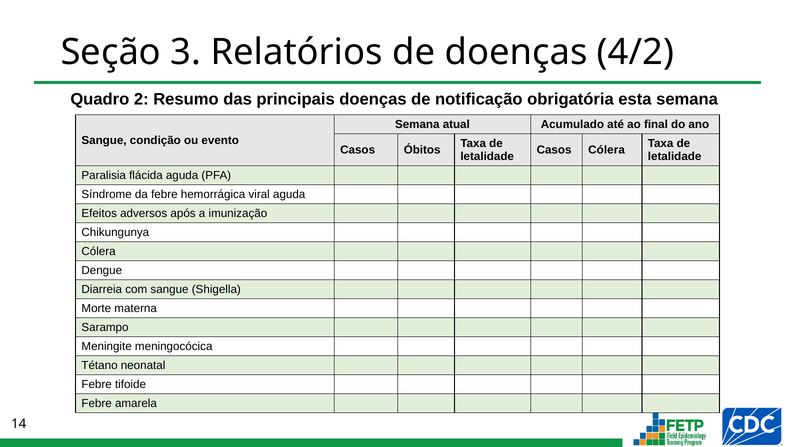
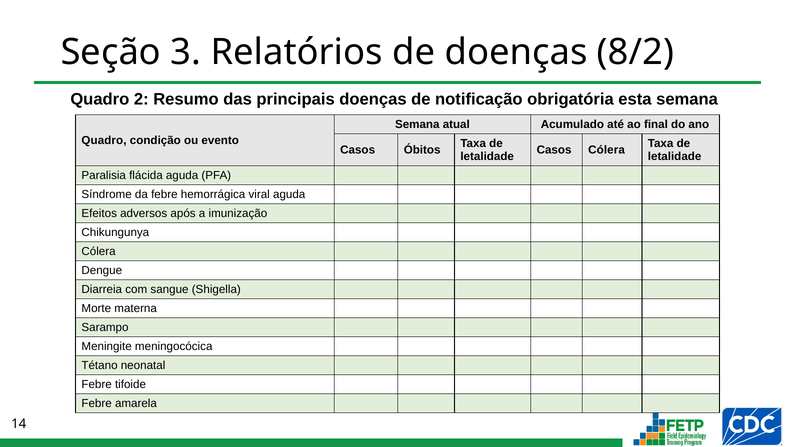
4/2: 4/2 -> 8/2
Sangue at (104, 140): Sangue -> Quadro
